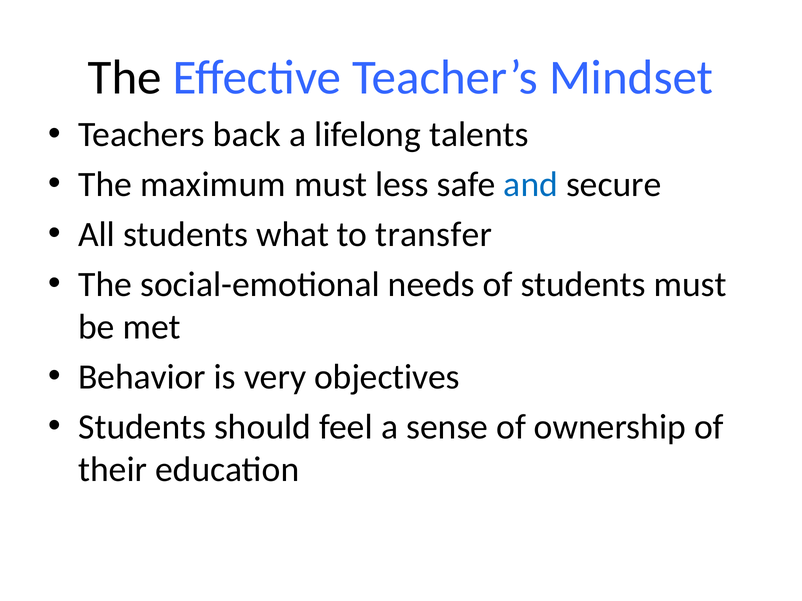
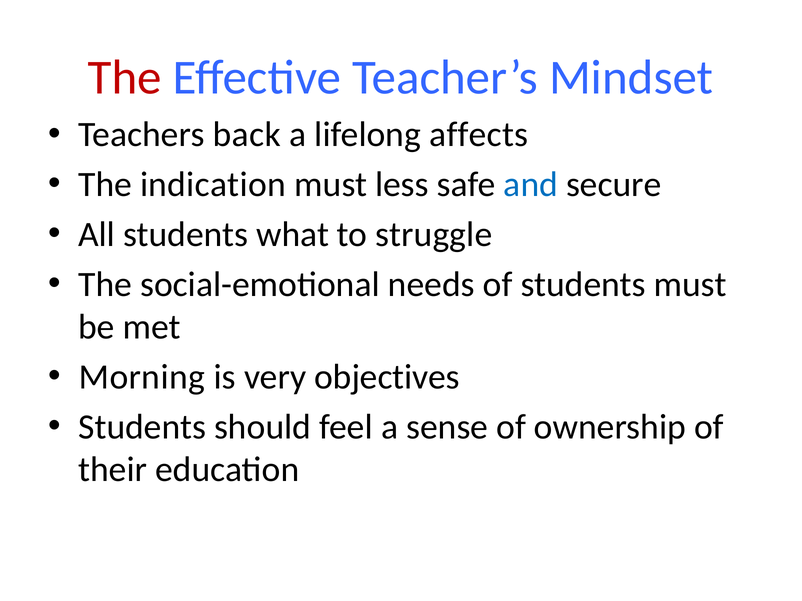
The at (125, 78) colour: black -> red
talents: talents -> affects
maximum: maximum -> indication
transfer: transfer -> struggle
Behavior: Behavior -> Morning
